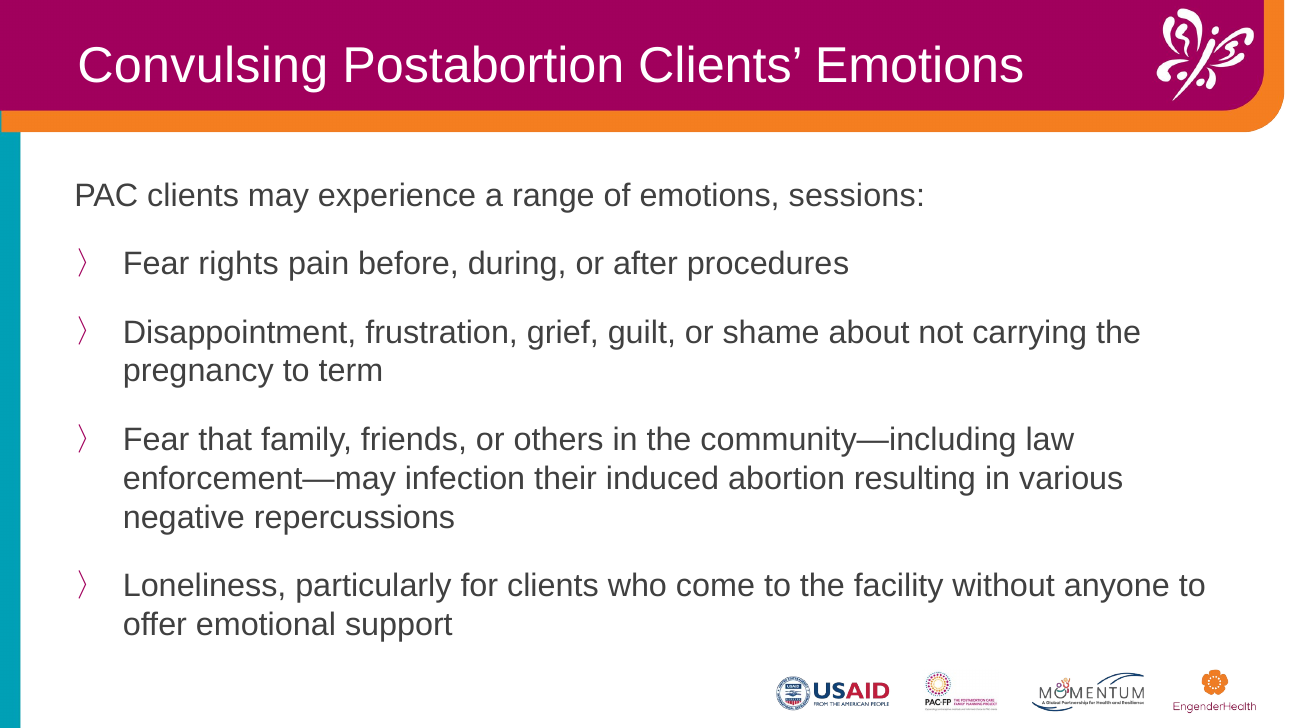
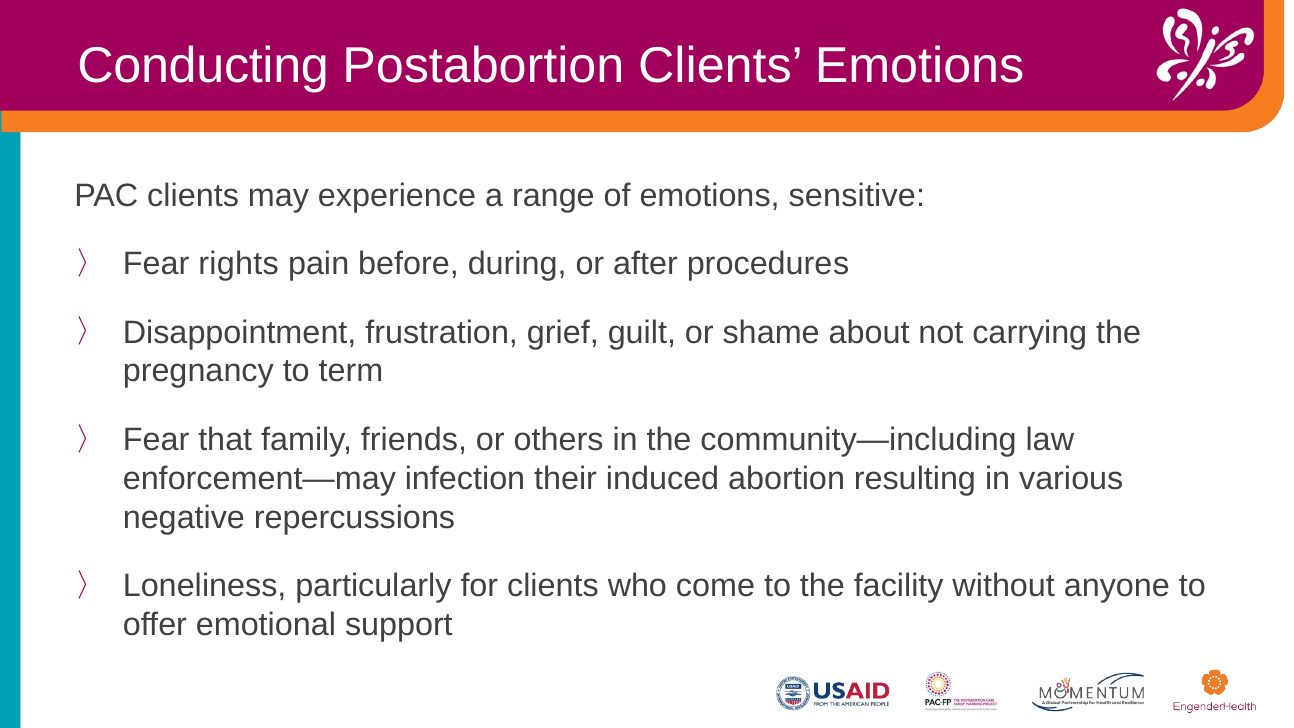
Convulsing: Convulsing -> Conducting
sessions: sessions -> sensitive
